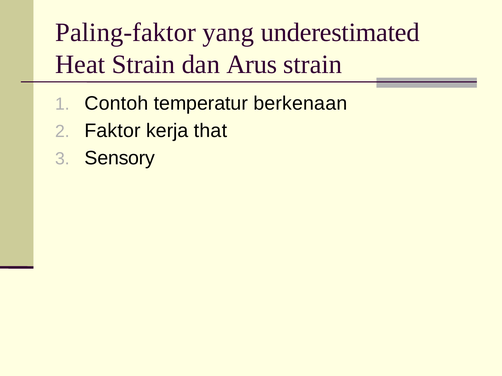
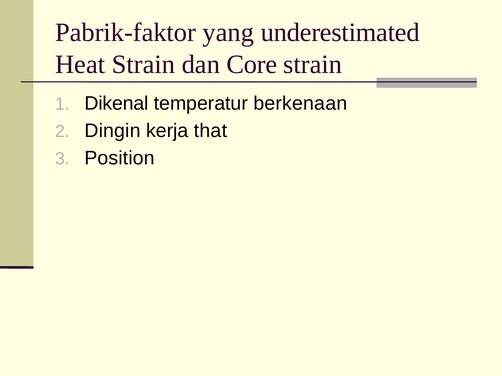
Paling-faktor: Paling-faktor -> Pabrik-faktor
Arus: Arus -> Core
Contoh: Contoh -> Dikenal
Faktor: Faktor -> Dingin
Sensory: Sensory -> Position
